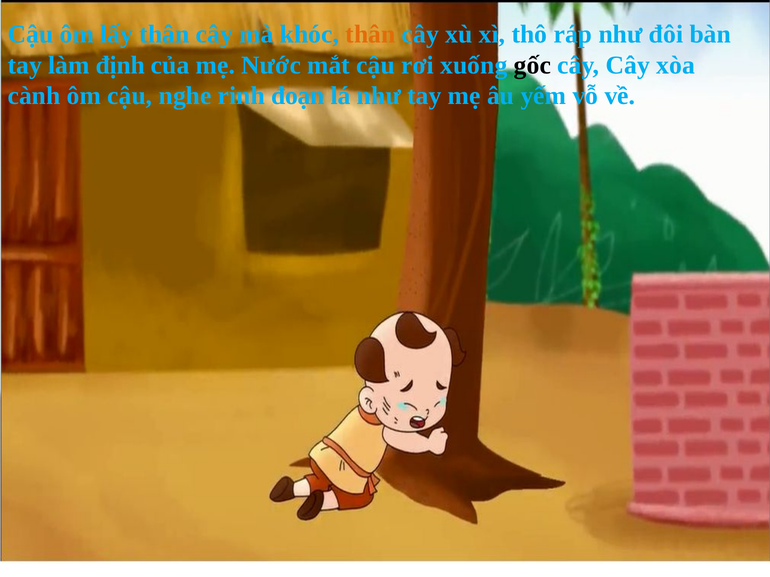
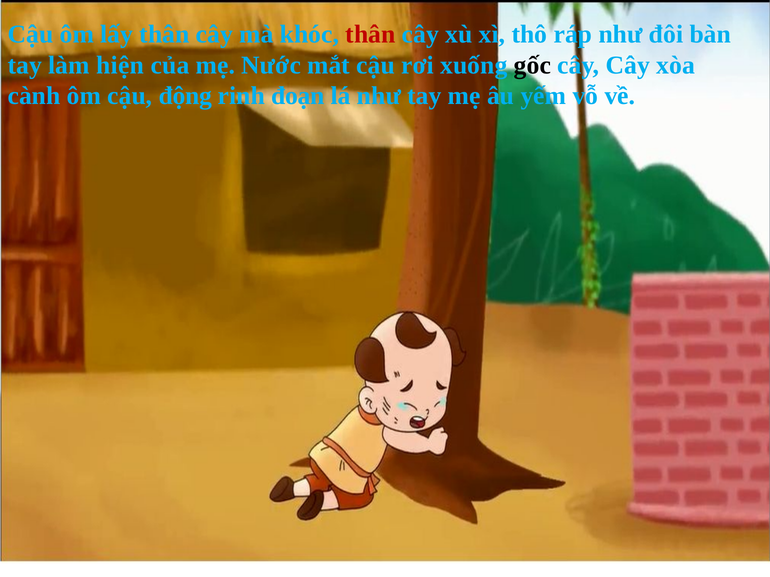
thân at (370, 34) colour: orange -> red
định: định -> hiện
nghe: nghe -> động
